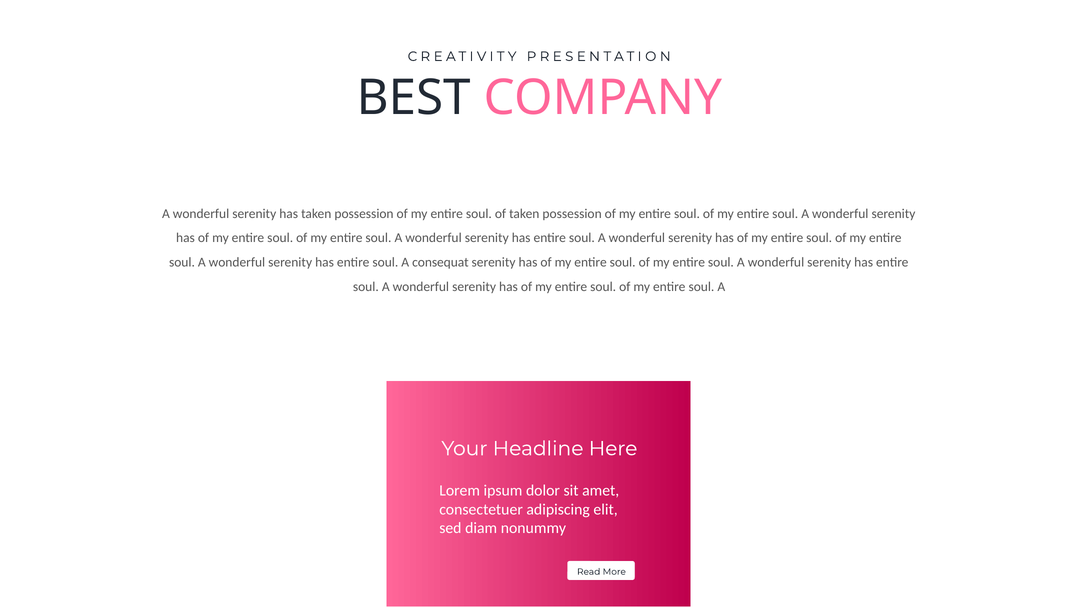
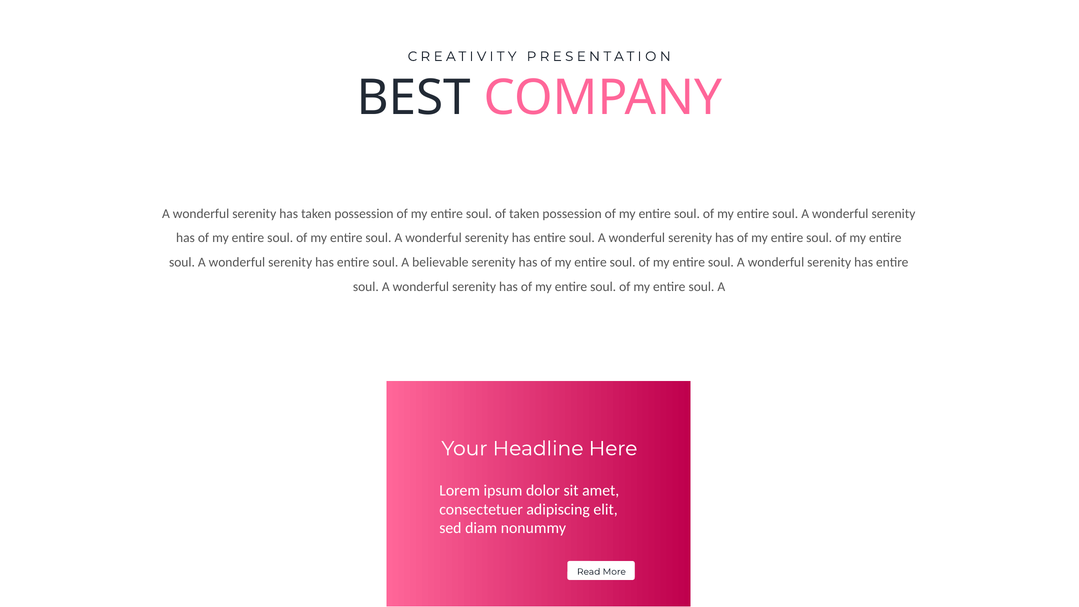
consequat: consequat -> believable
